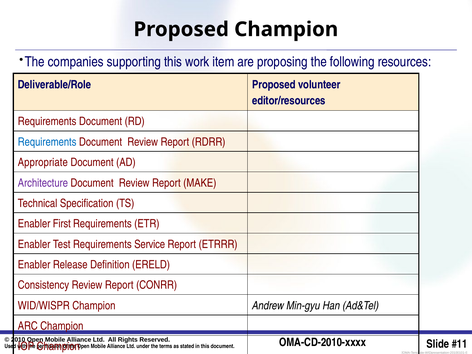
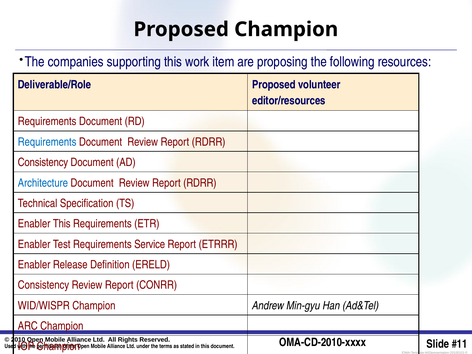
Appropriate at (43, 162): Appropriate -> Consistency
Architecture colour: purple -> blue
MAKE at (200, 183): MAKE -> RDRR
Enabler First: First -> This
